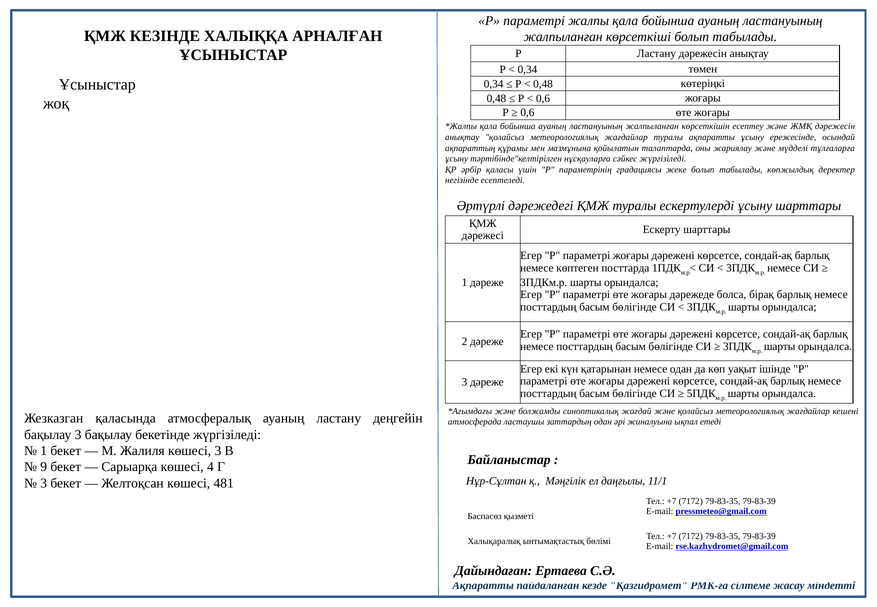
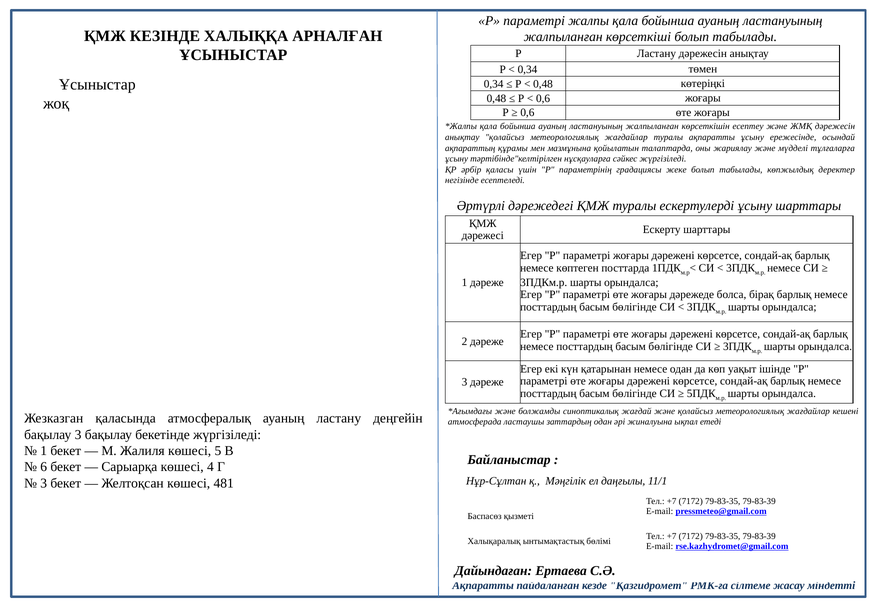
көшесі 3: 3 -> 5
9: 9 -> 6
